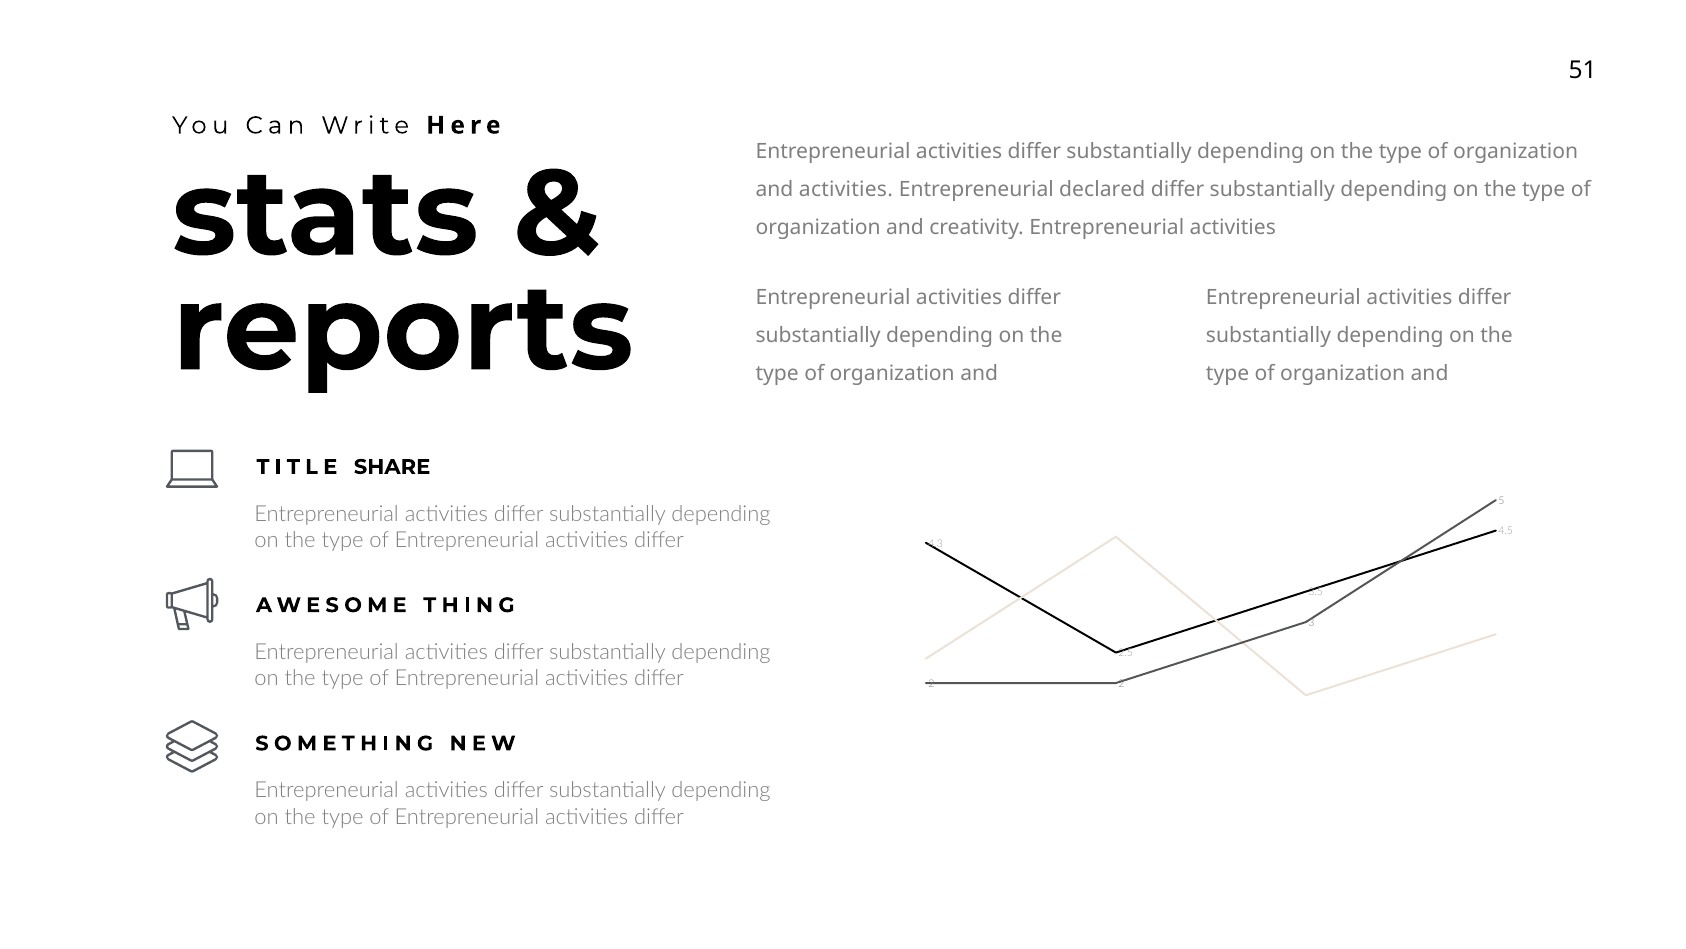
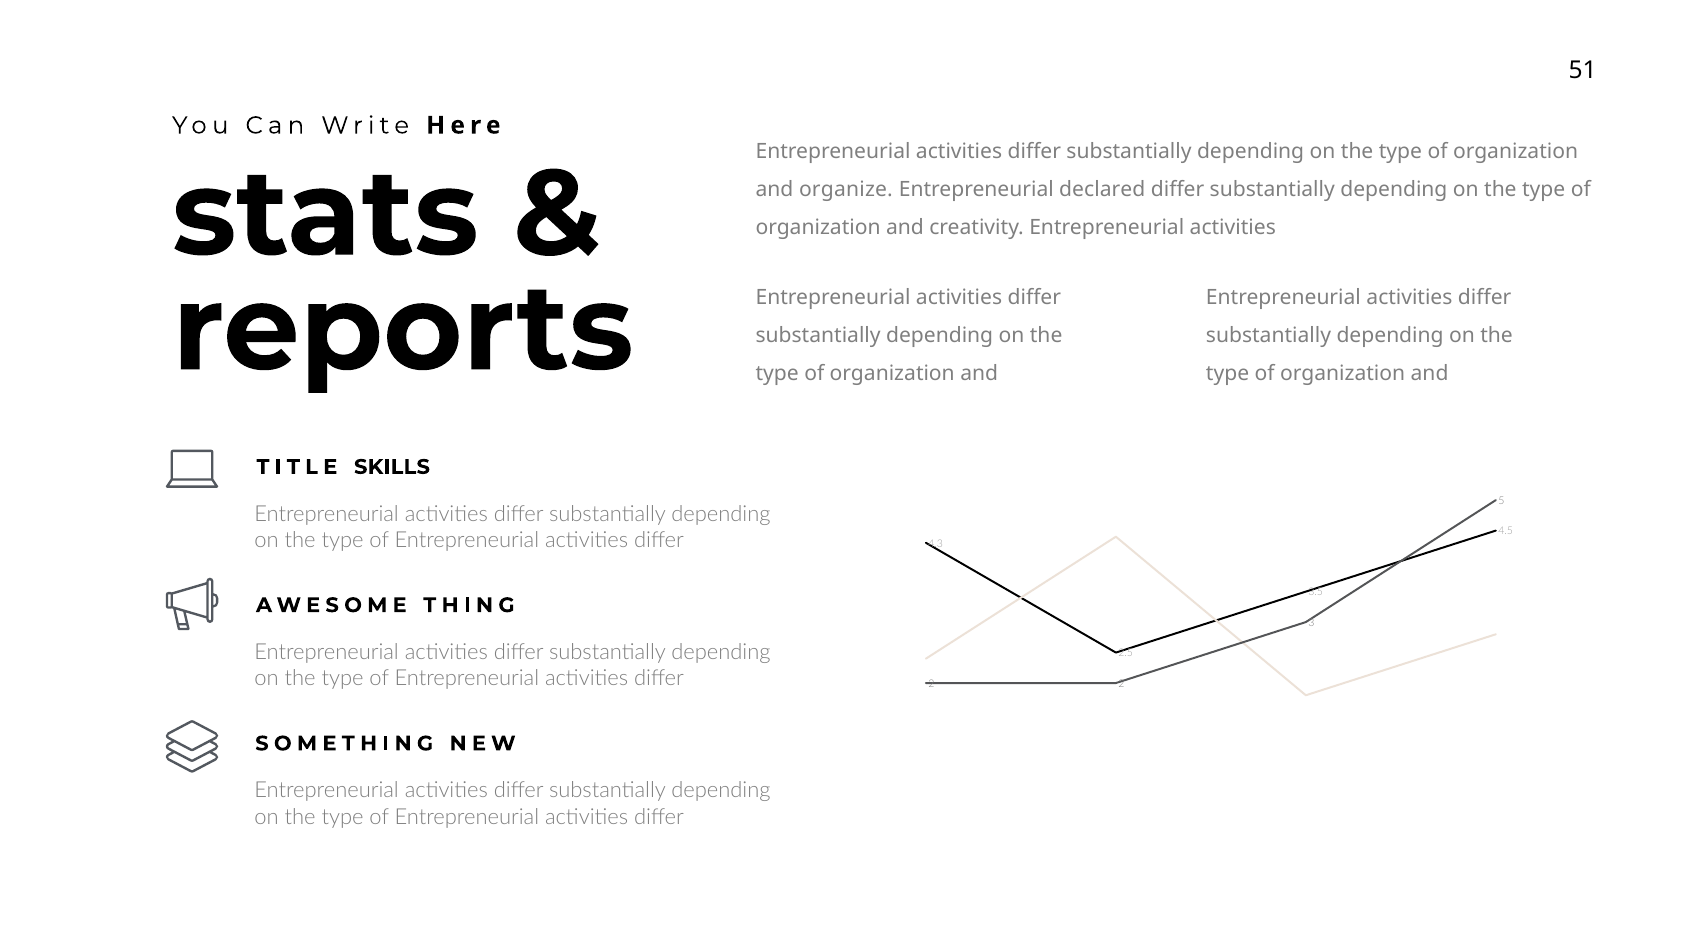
and activities: activities -> organize
SHARE: SHARE -> SKILLS
